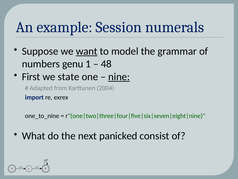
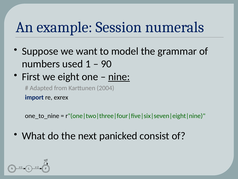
want underline: present -> none
genu: genu -> used
48: 48 -> 90
state: state -> eight
